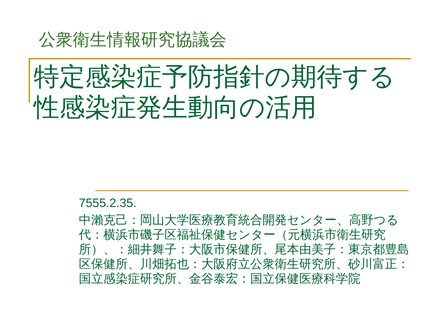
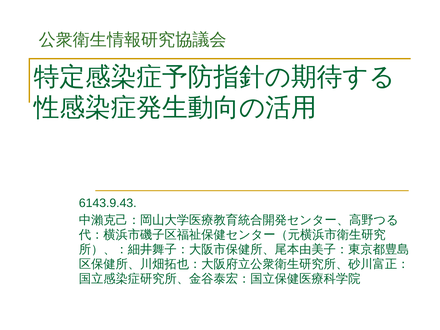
7555.2.35: 7555.2.35 -> 6143.9.43
